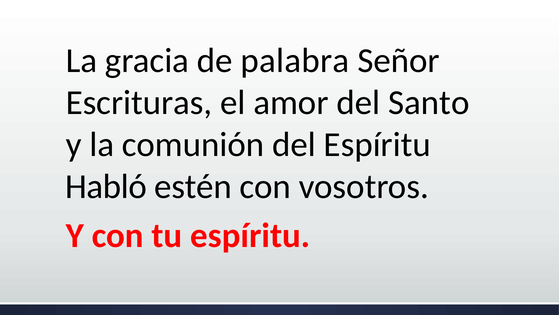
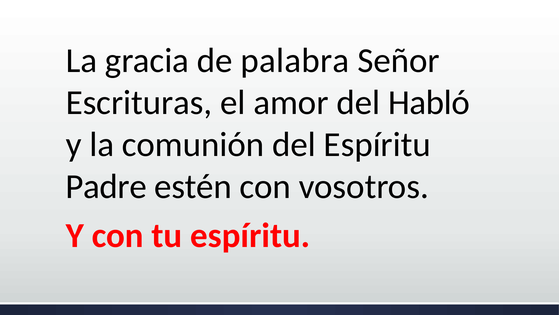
Santo: Santo -> Habló
Habló: Habló -> Padre
